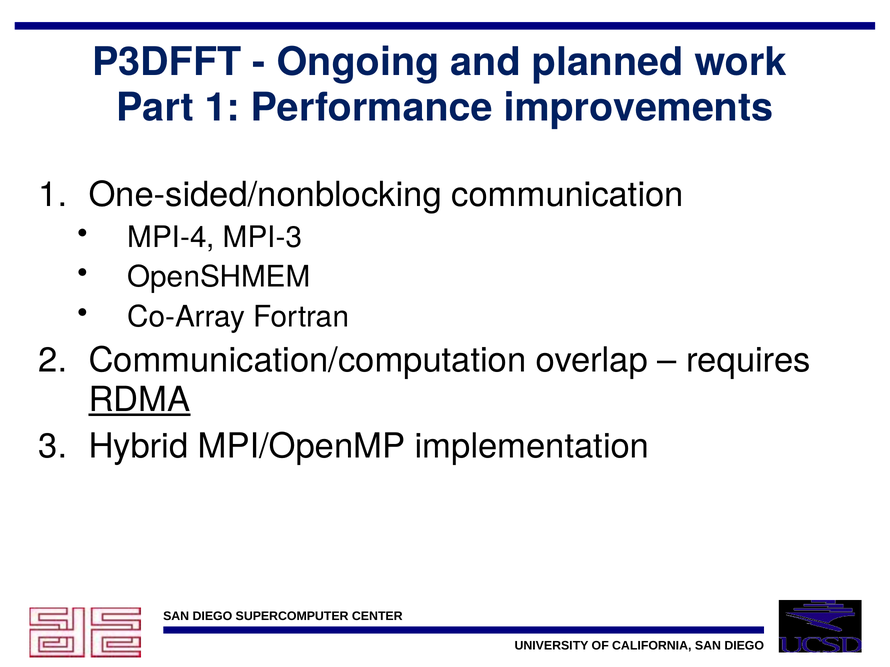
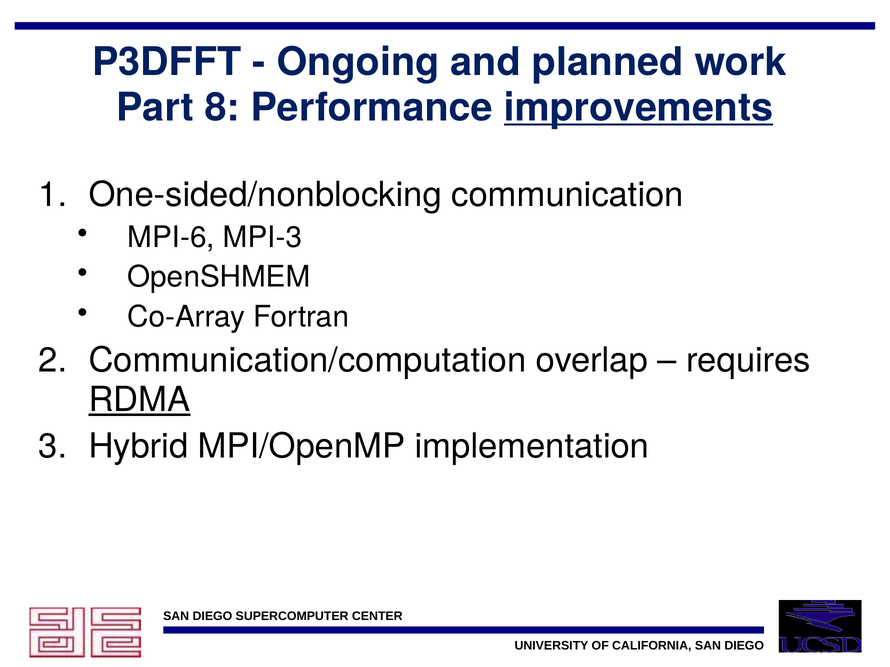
Part 1: 1 -> 8
improvements underline: none -> present
MPI-4: MPI-4 -> MPI-6
